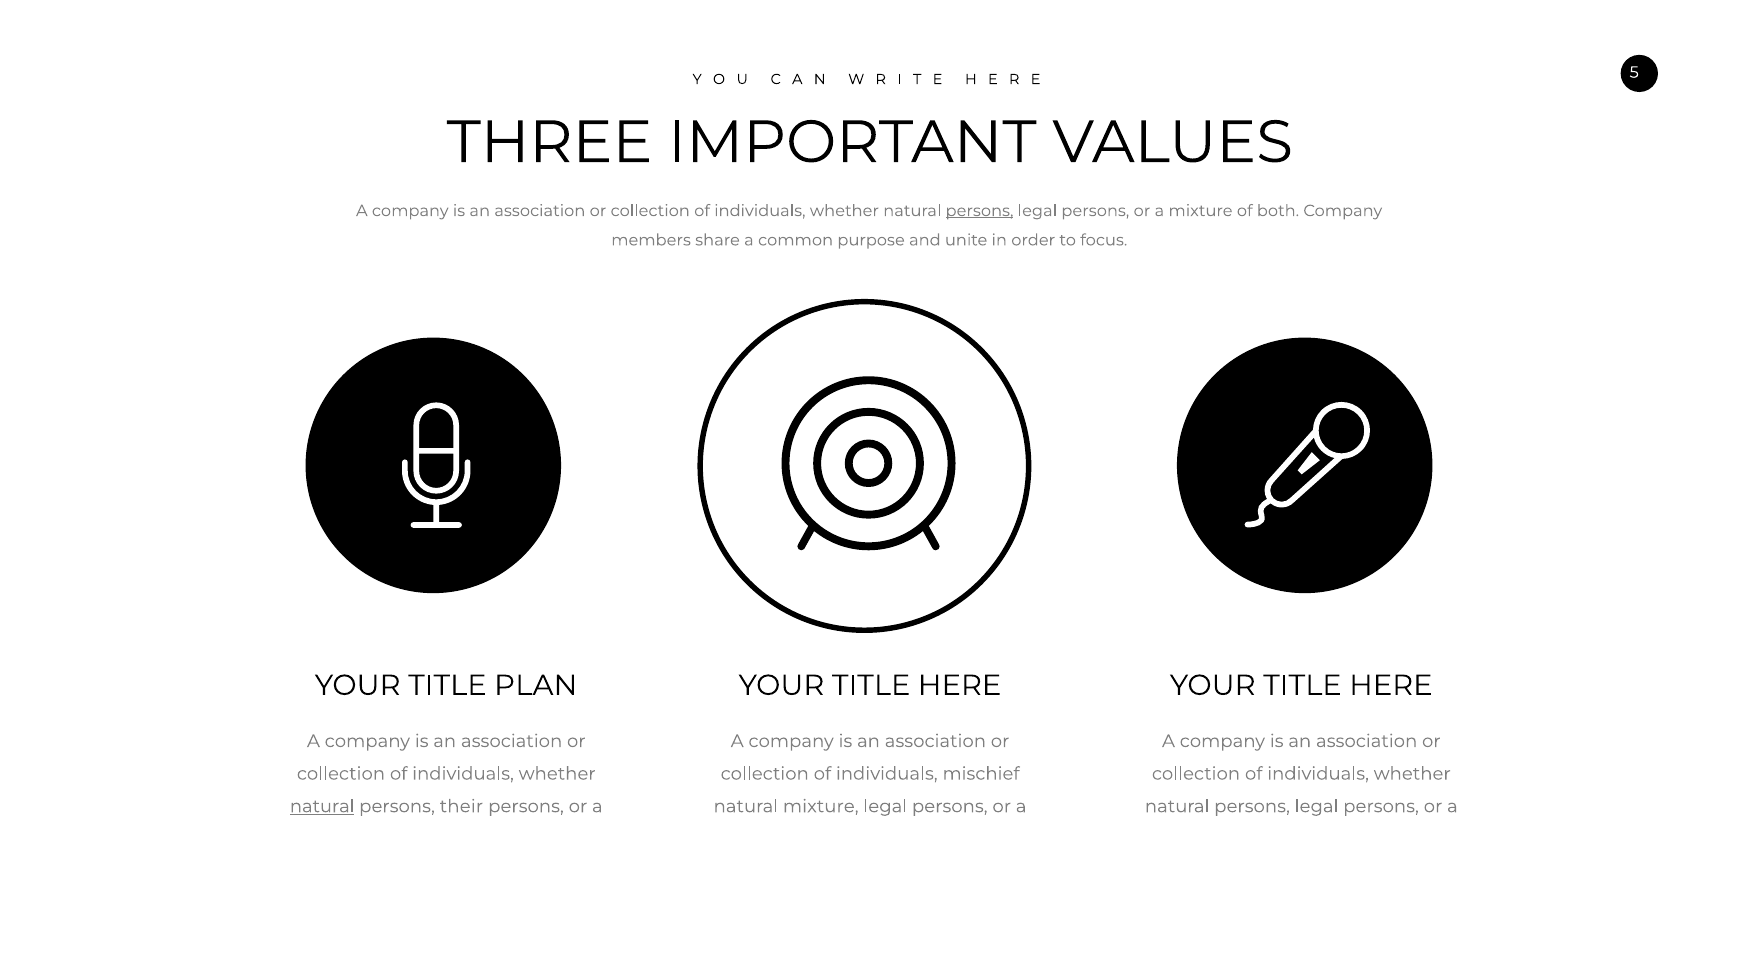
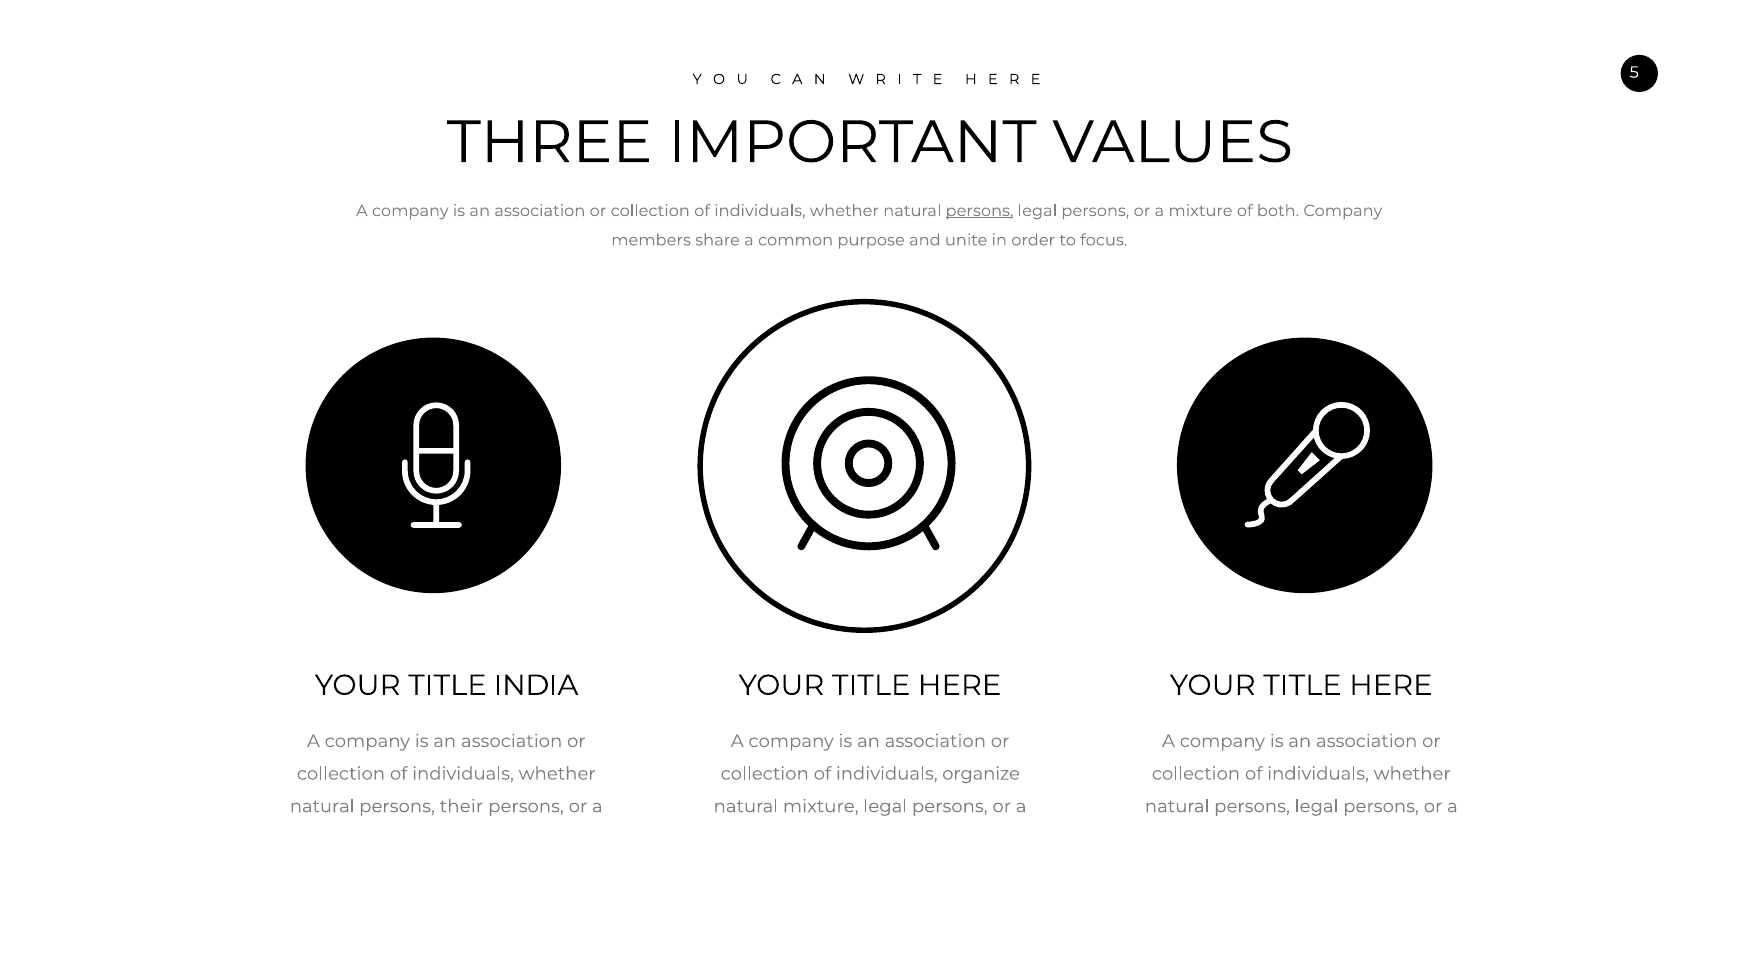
PLAN: PLAN -> INDIA
mischief: mischief -> organize
natural at (322, 806) underline: present -> none
